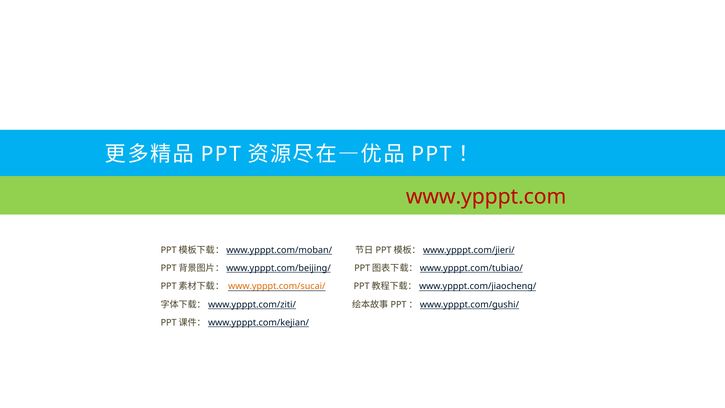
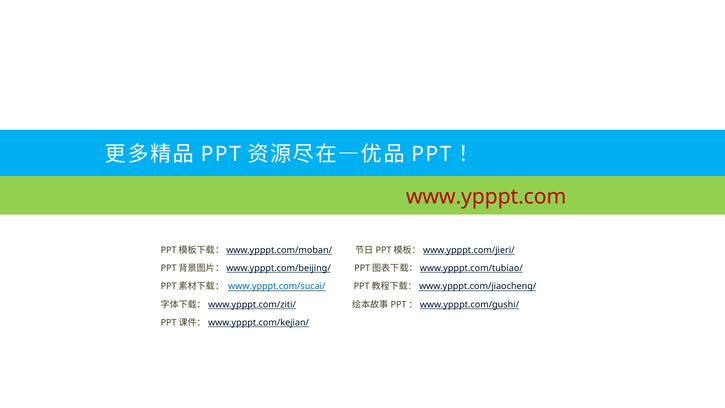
www.ypppt.com/sucai/ colour: orange -> blue
